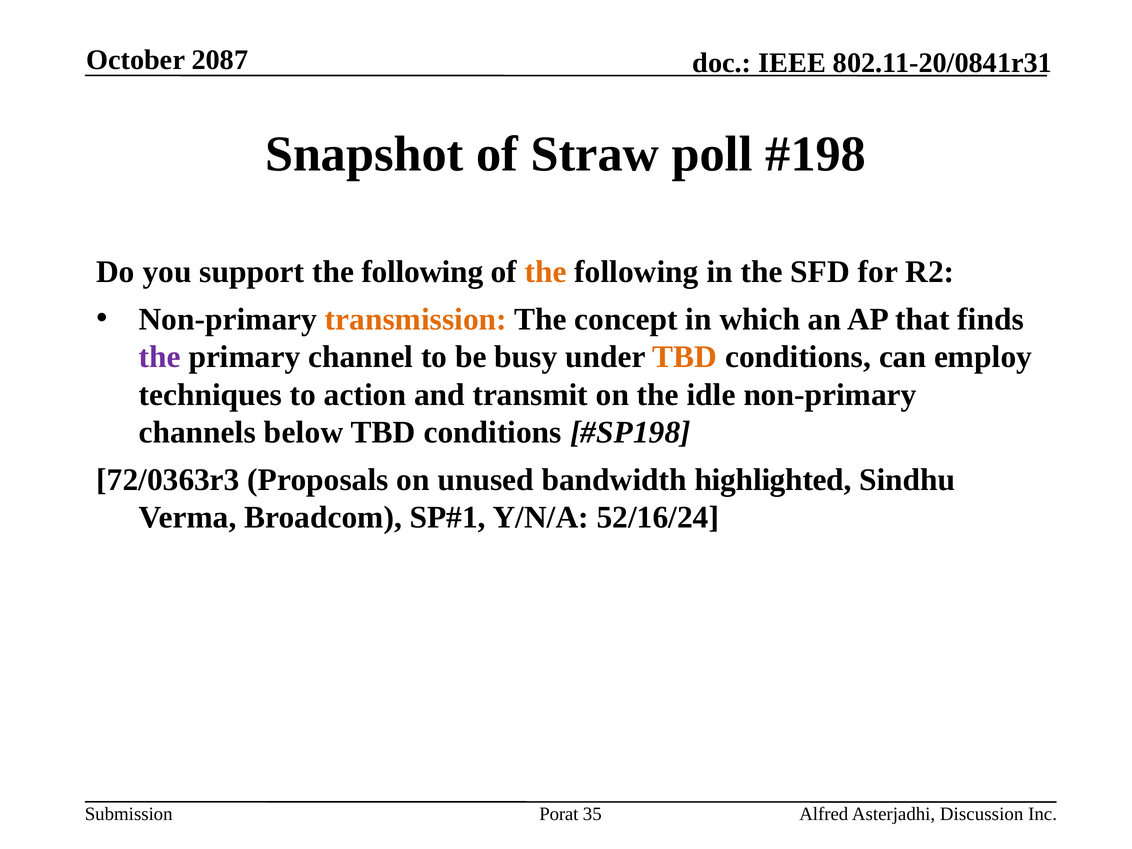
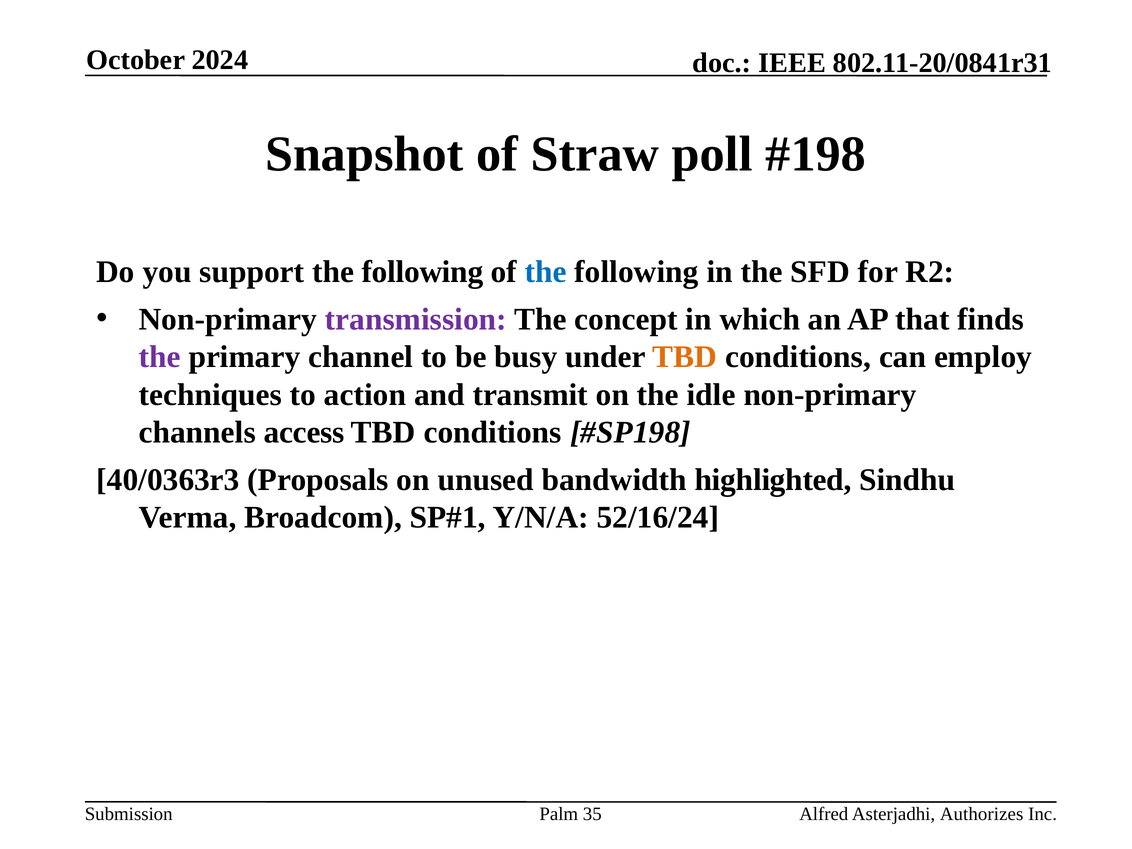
2087: 2087 -> 2024
the at (546, 272) colour: orange -> blue
transmission colour: orange -> purple
below: below -> access
72/0363r3: 72/0363r3 -> 40/0363r3
Porat: Porat -> Palm
Discussion: Discussion -> Authorizes
